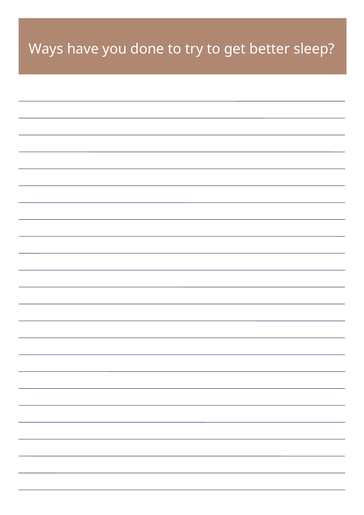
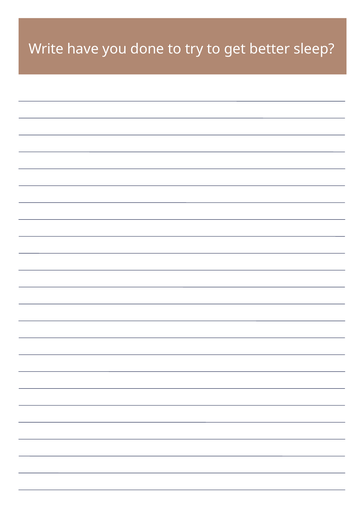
Ways: Ways -> Write
